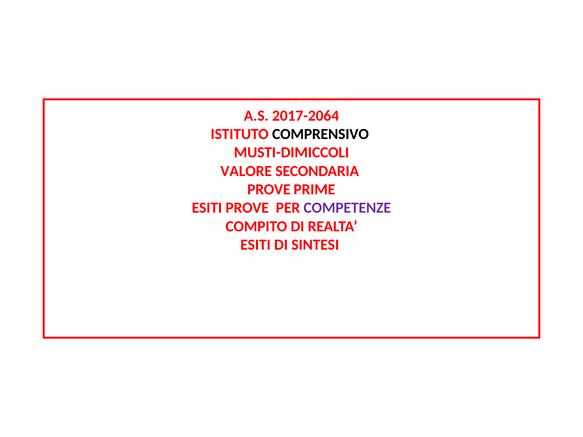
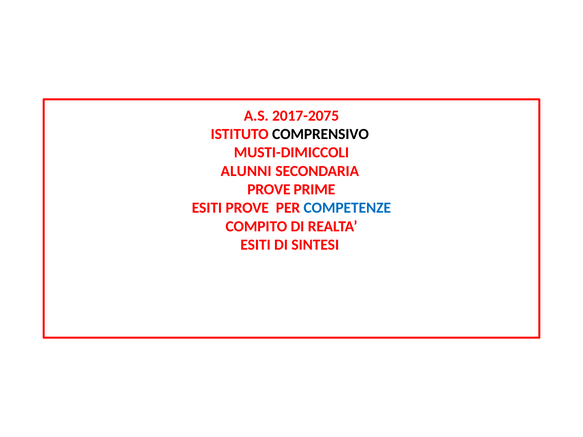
2017-2064: 2017-2064 -> 2017-2075
VALORE: VALORE -> ALUNNI
COMPETENZE colour: purple -> blue
